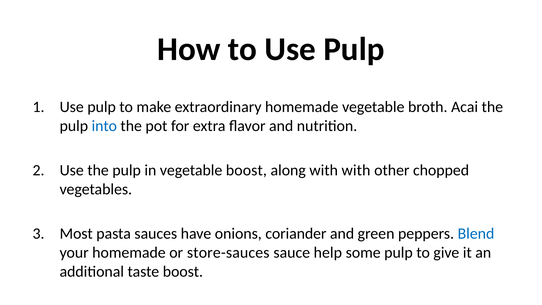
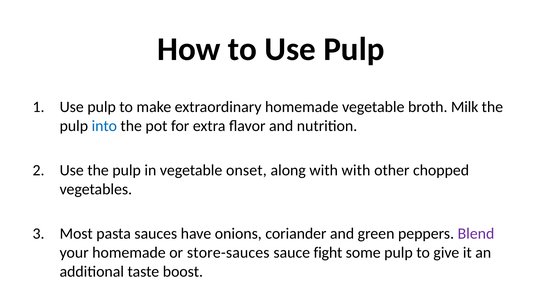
Acai: Acai -> Milk
vegetable boost: boost -> onset
Blend colour: blue -> purple
help: help -> fight
